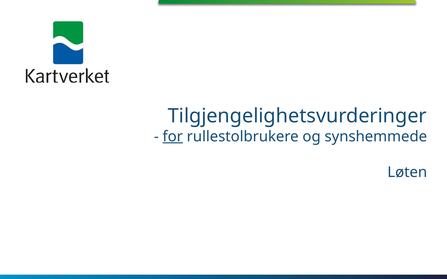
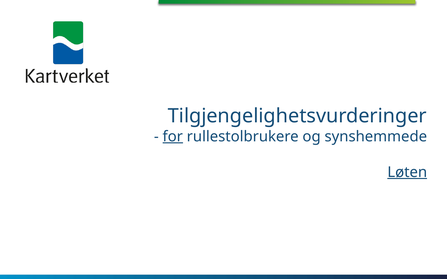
Løten underline: none -> present
